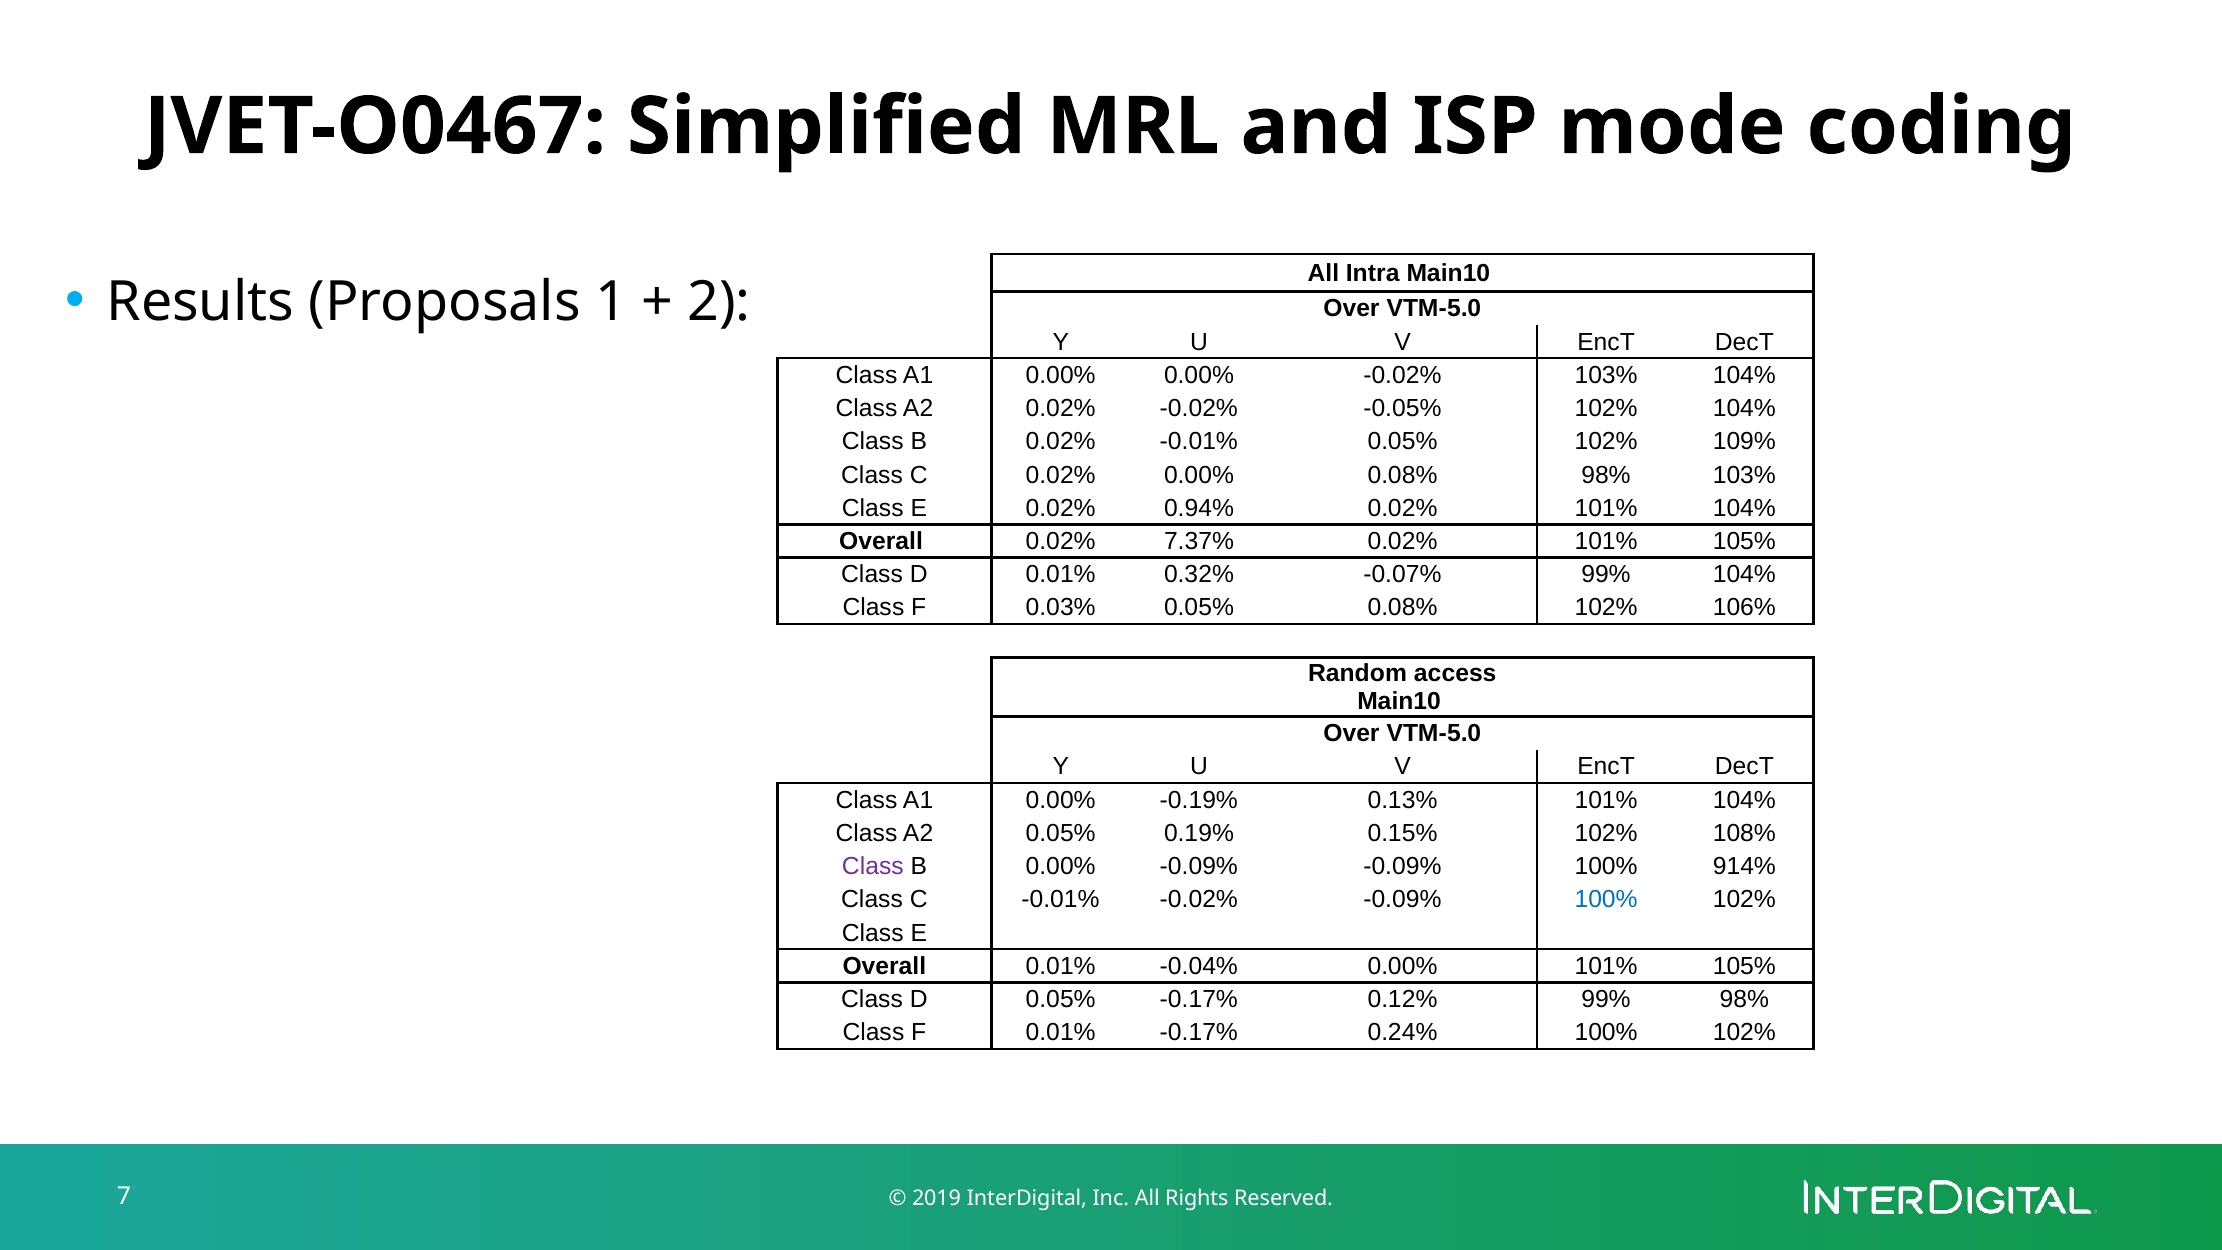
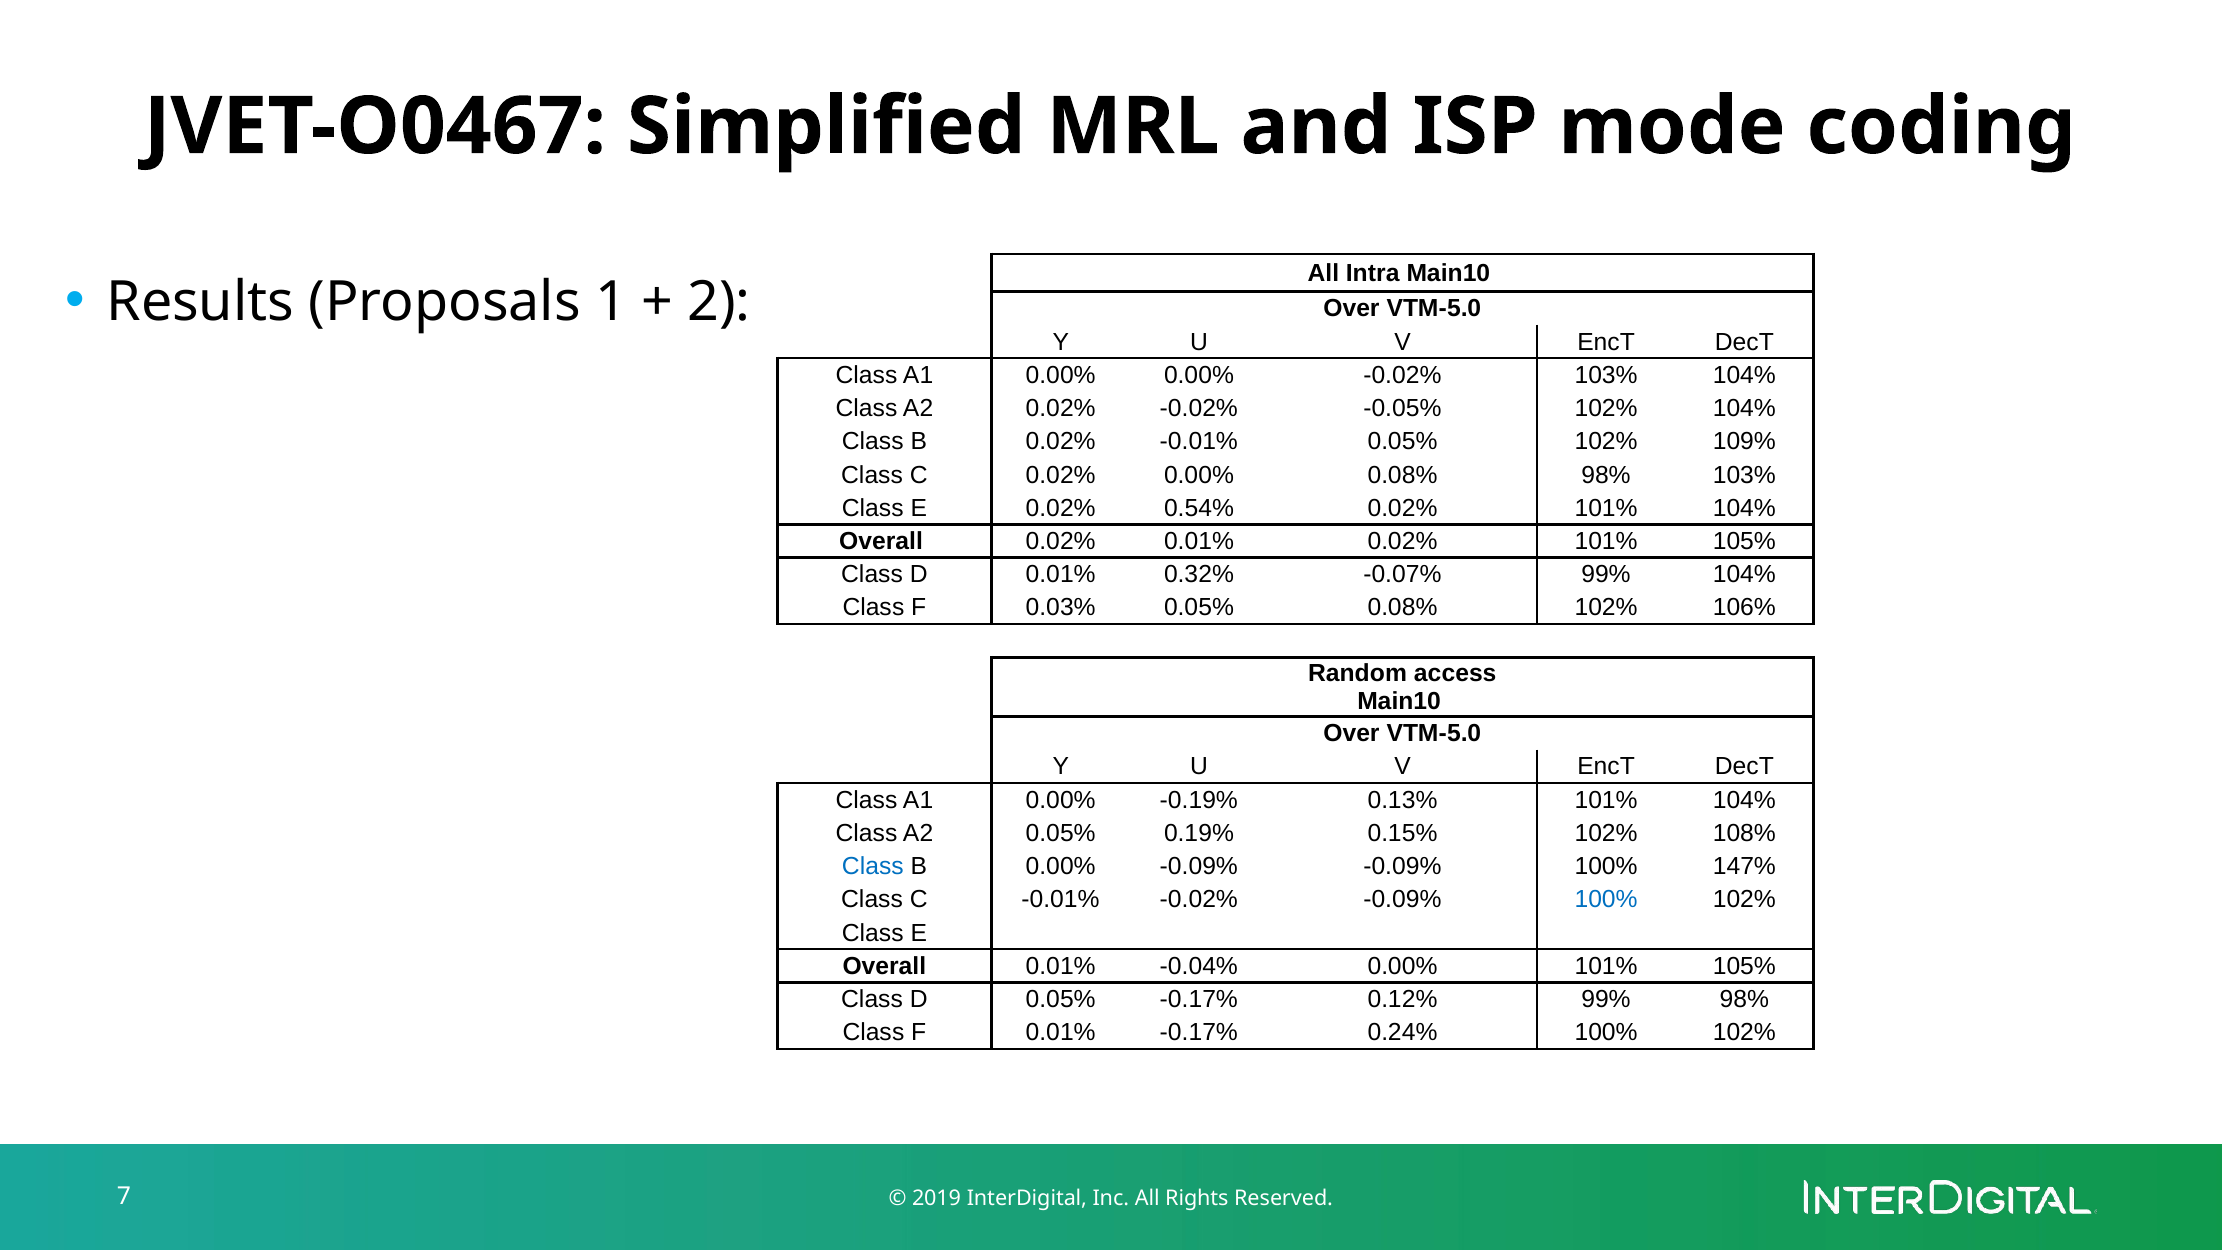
0.94%: 0.94% -> 0.54%
0.02% 7.37%: 7.37% -> 0.01%
Class at (873, 866) colour: purple -> blue
914%: 914% -> 147%
